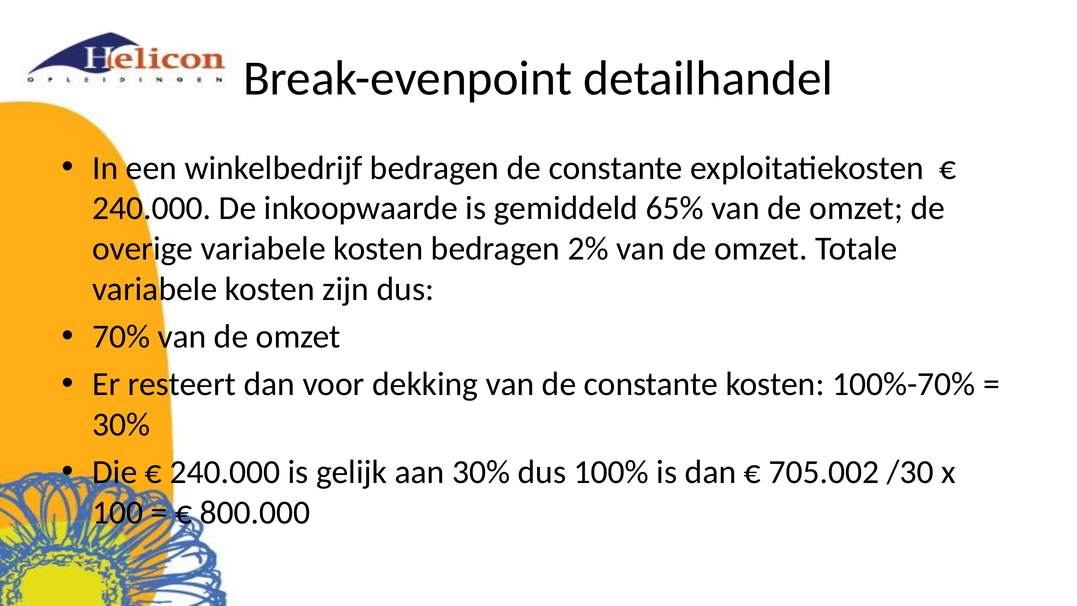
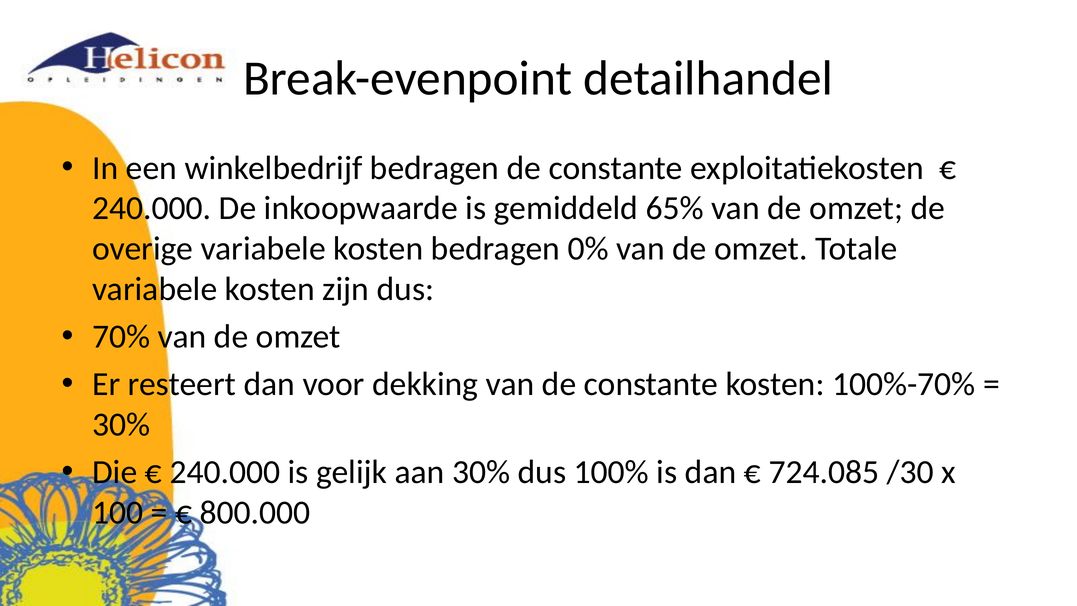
2%: 2% -> 0%
705.002: 705.002 -> 724.085
